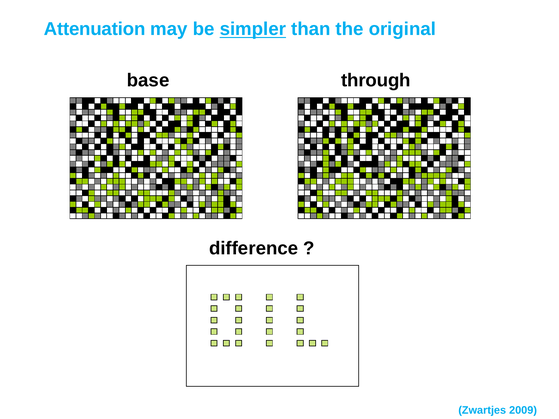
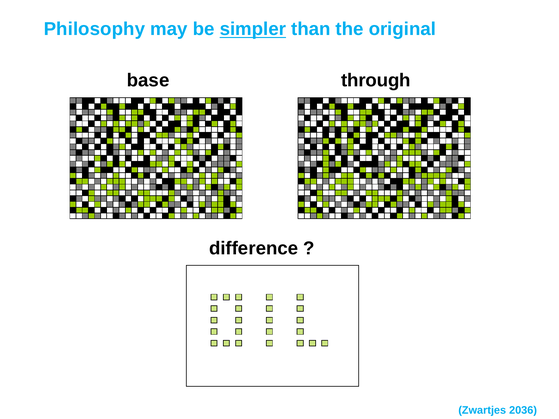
Attenuation: Attenuation -> Philosophy
2009: 2009 -> 2036
